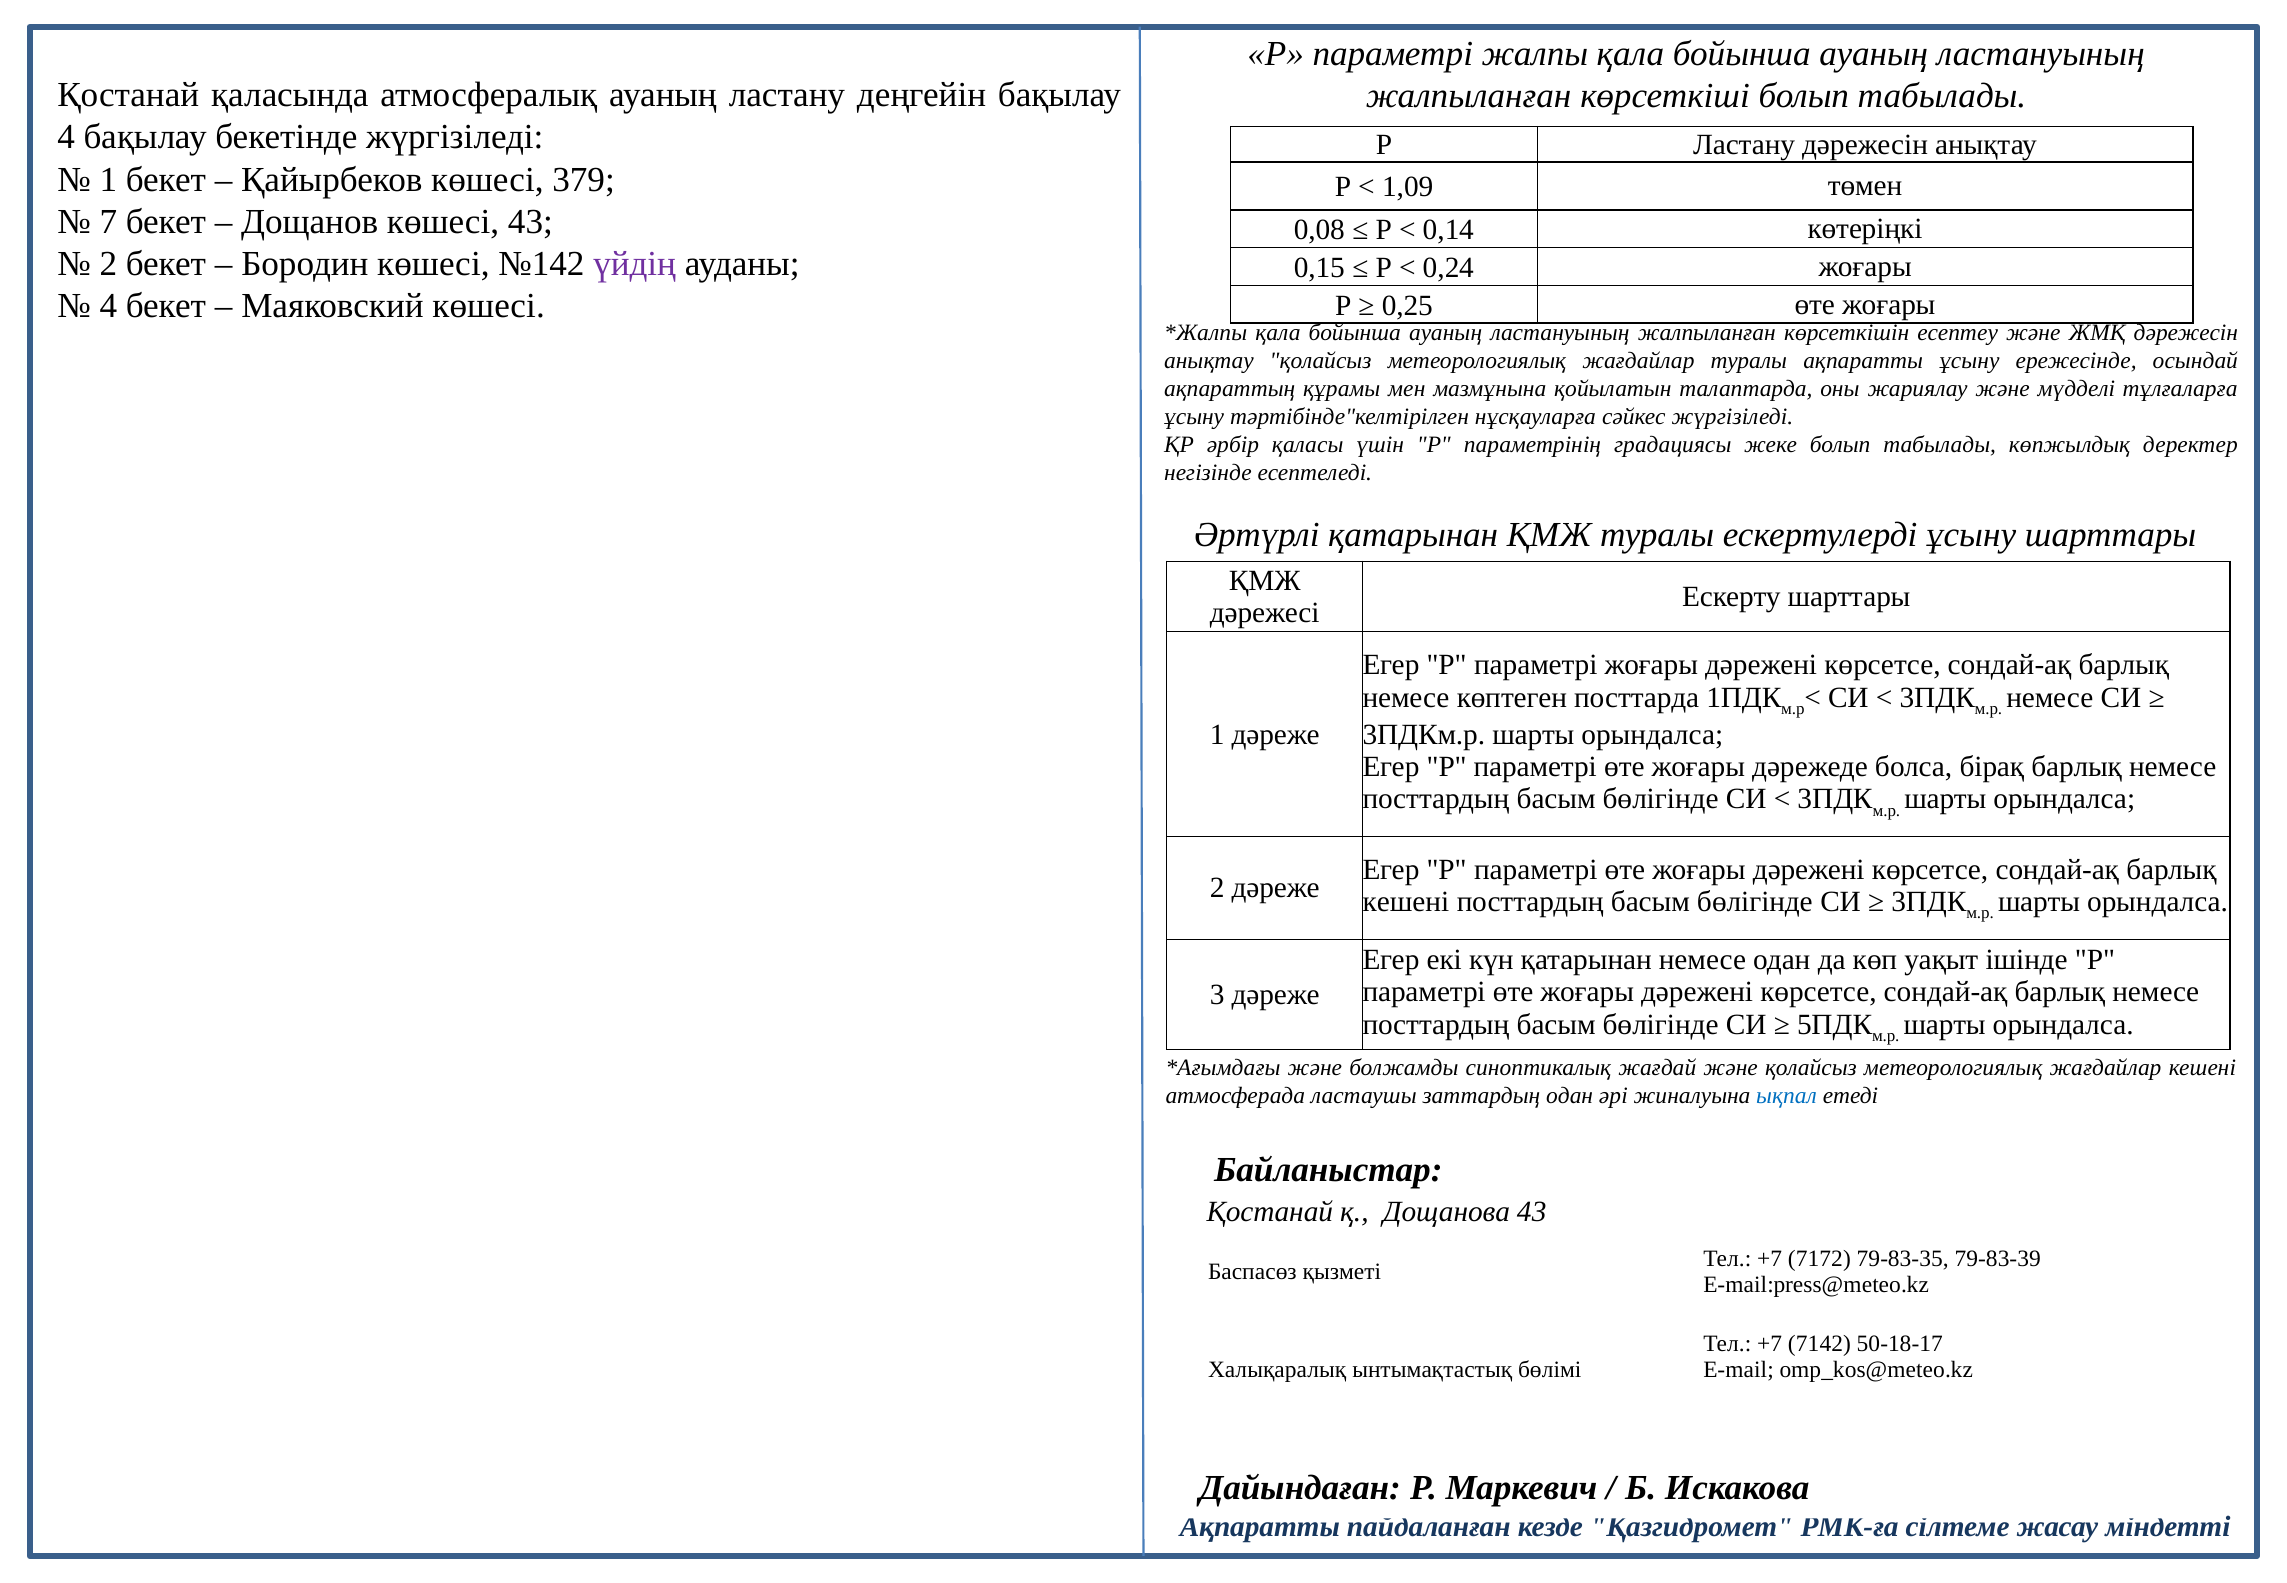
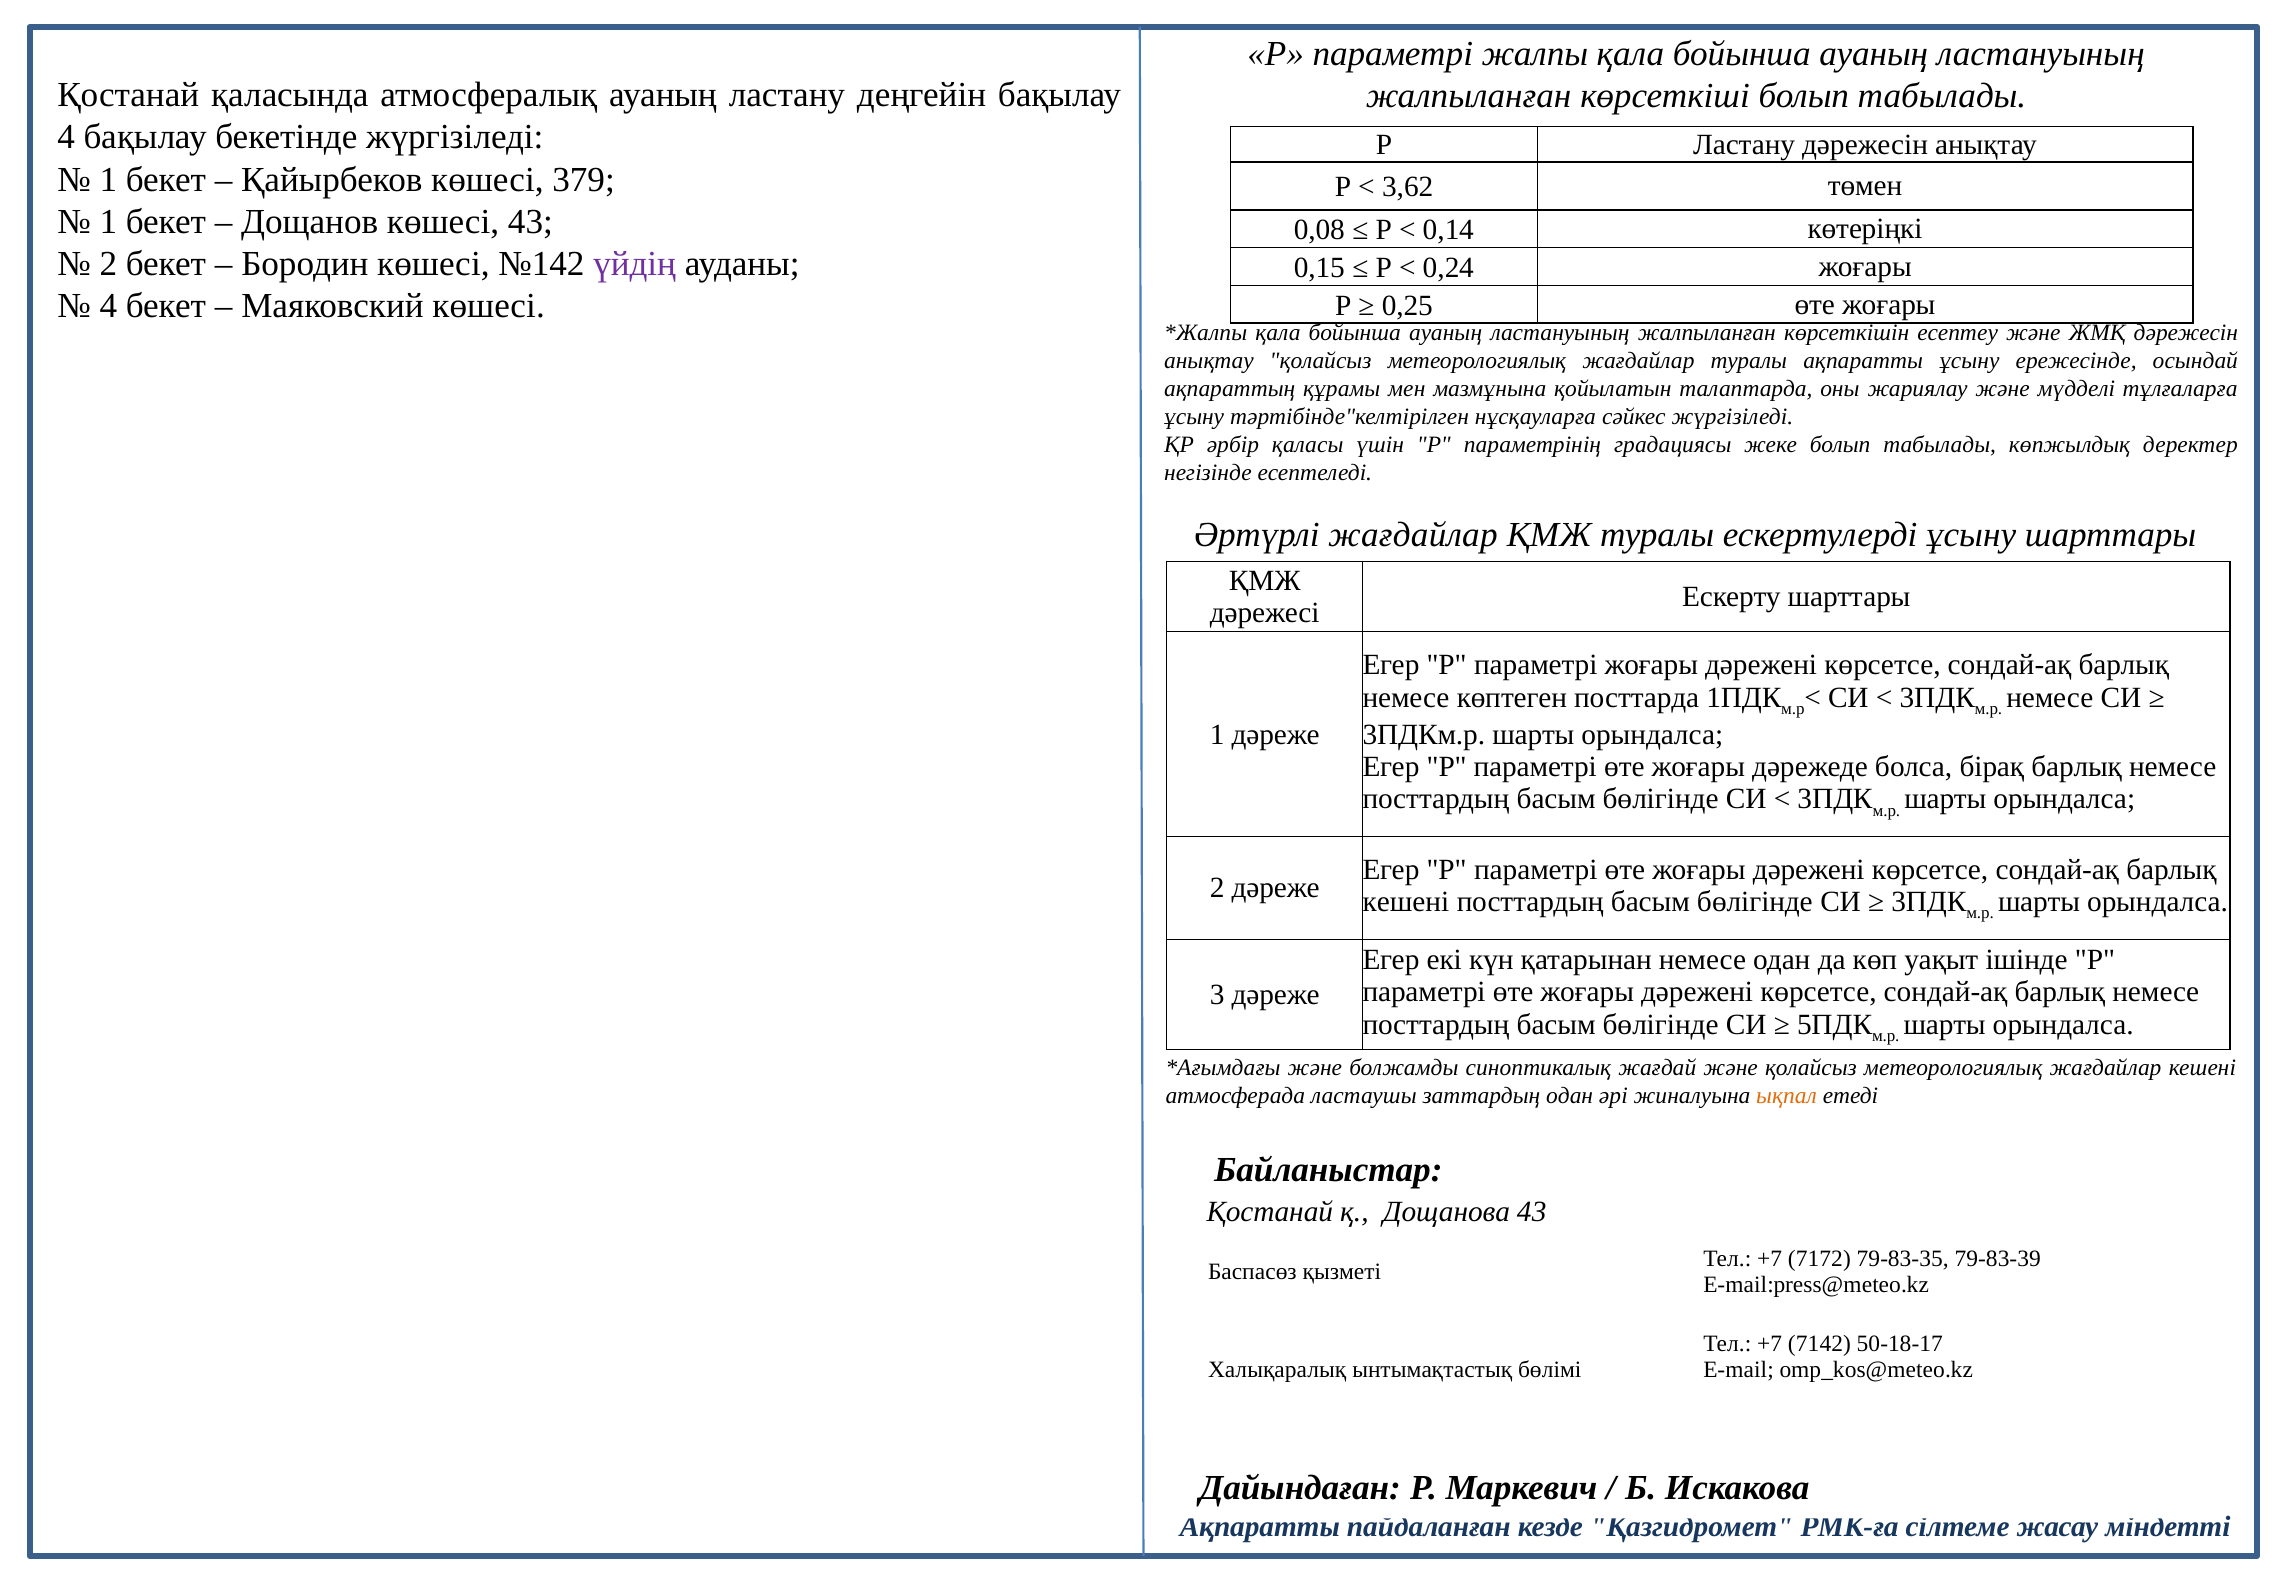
1,09: 1,09 -> 3,62
7 at (108, 222): 7 -> 1
Әртүрлі қатарынан: қатарынан -> жағдайлар
ықпал colour: blue -> orange
